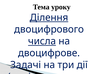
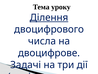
числа underline: present -> none
